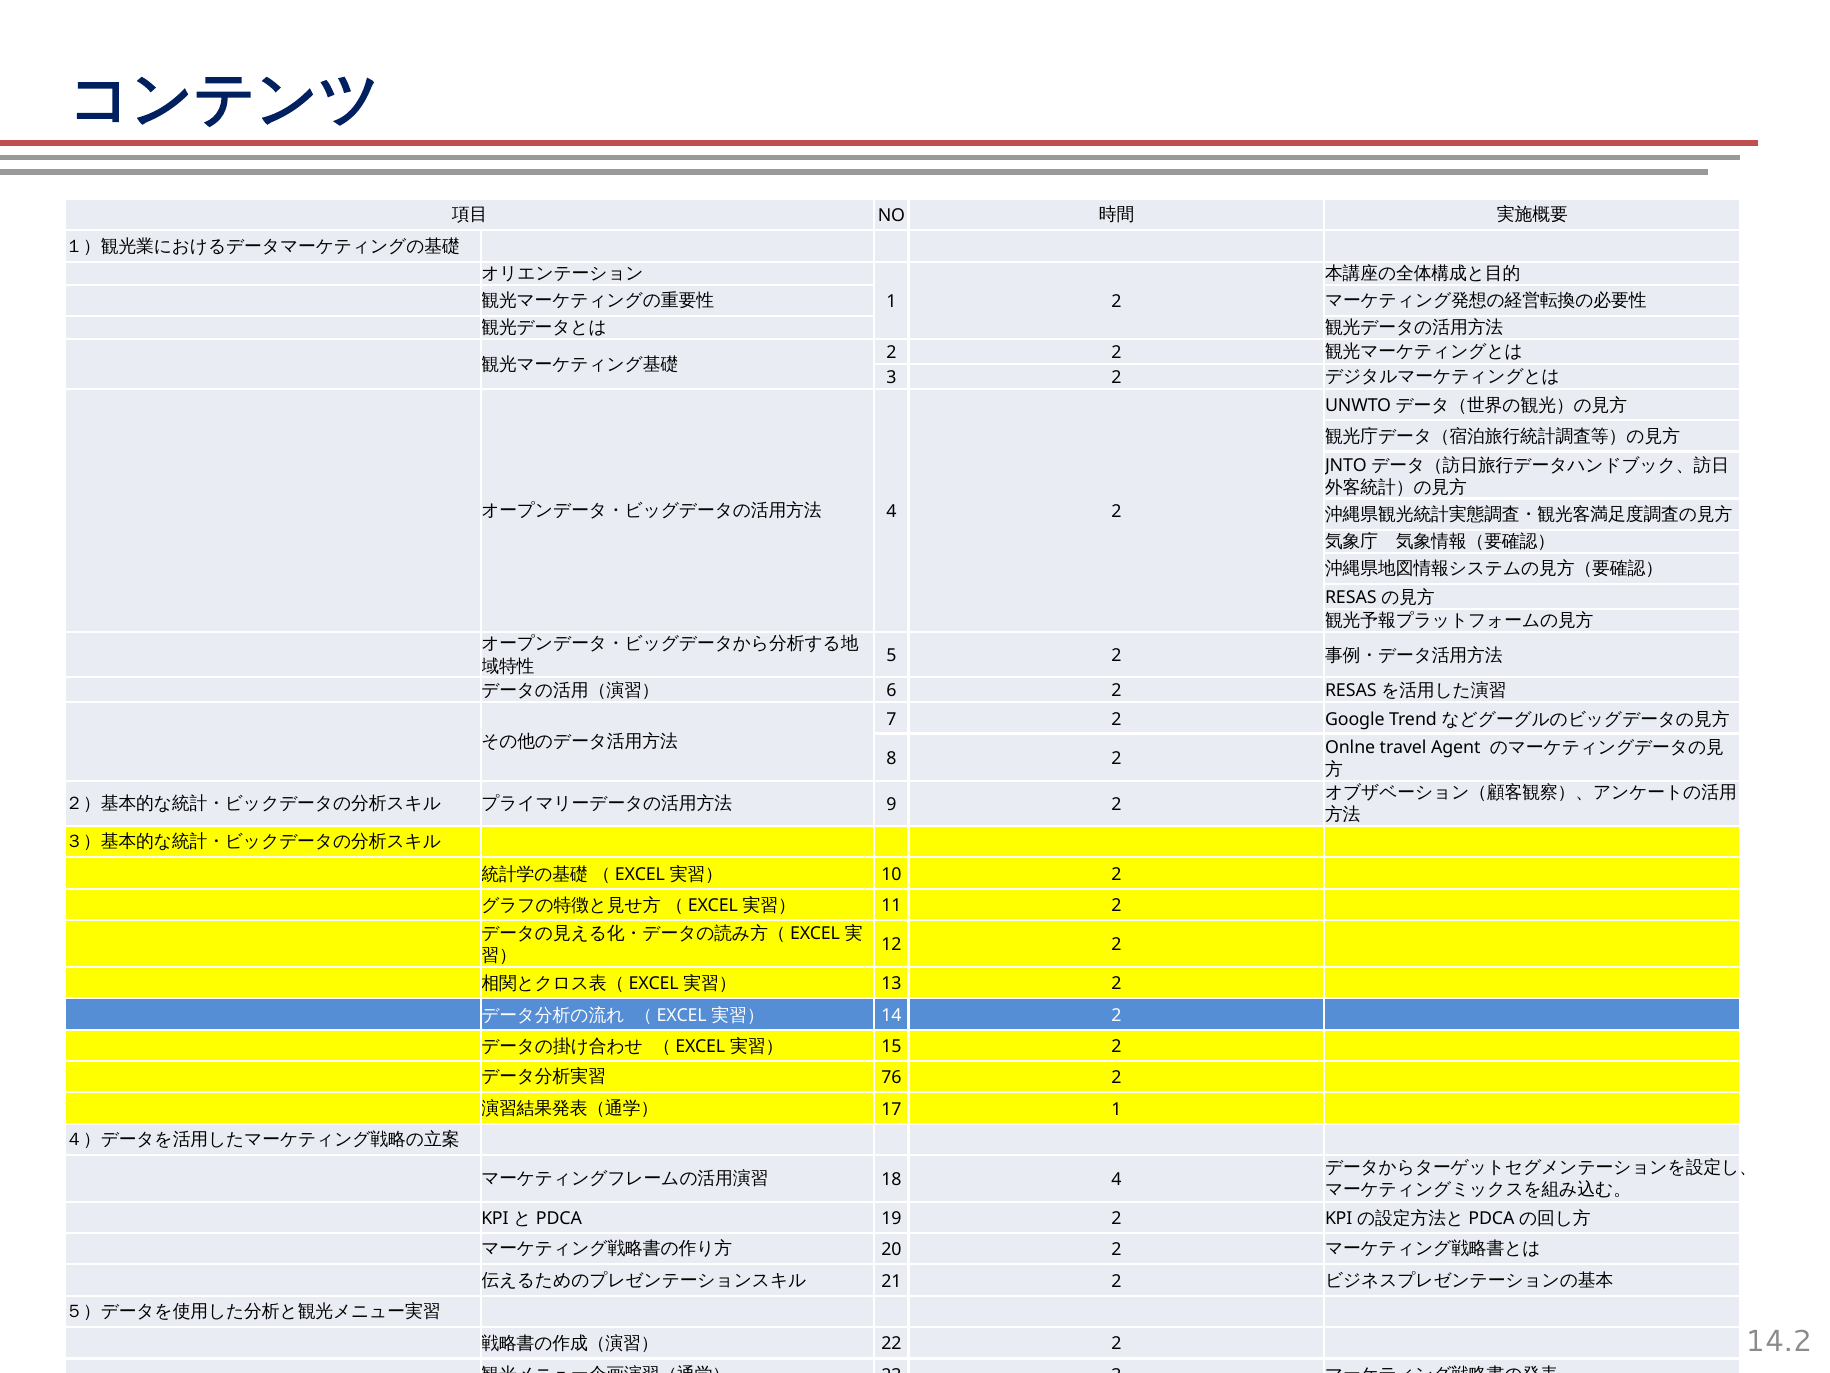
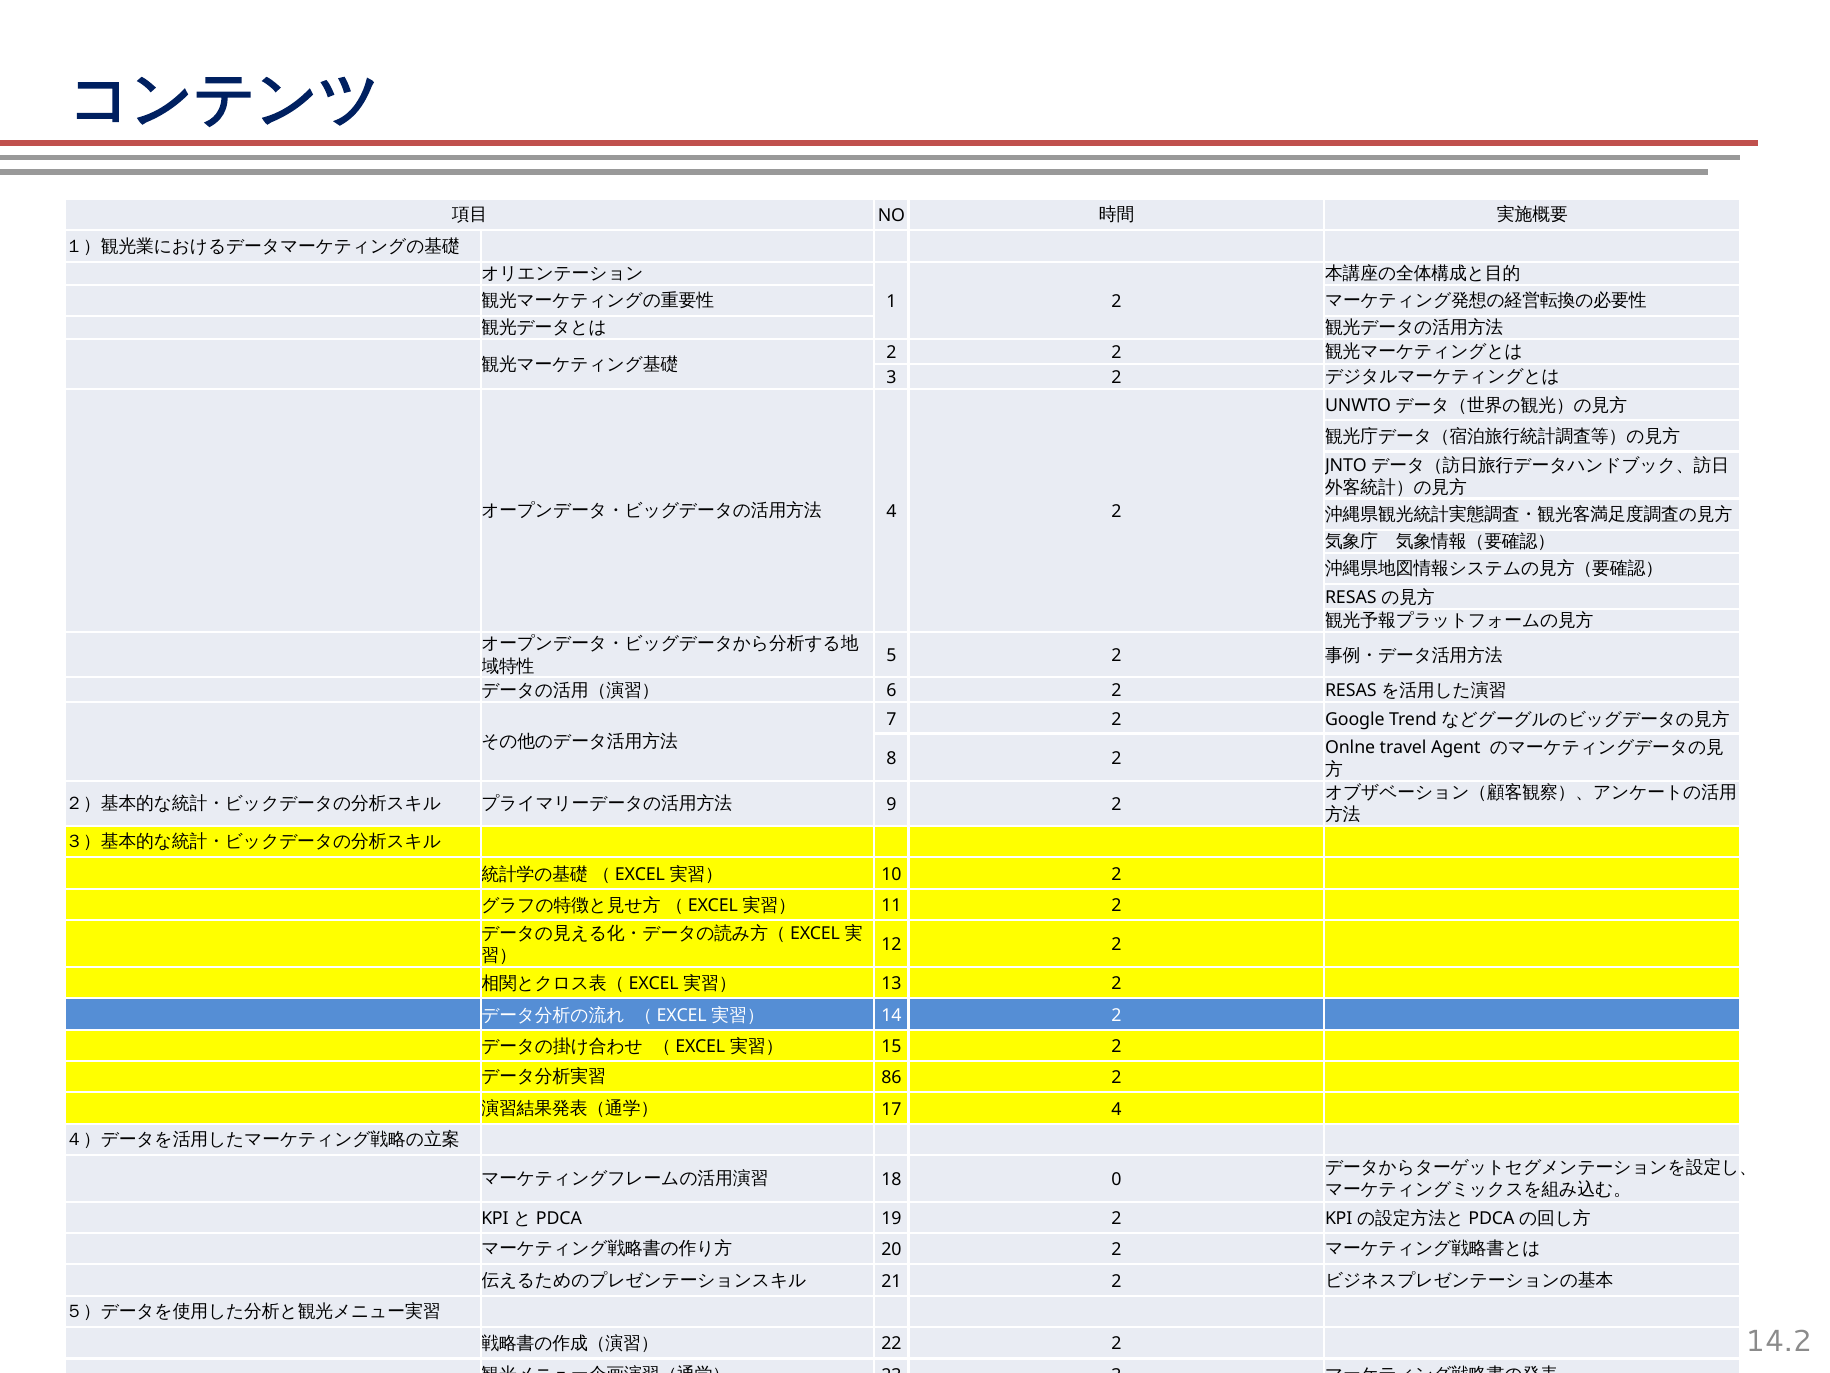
76: 76 -> 86
17 1: 1 -> 4
18 4: 4 -> 0
